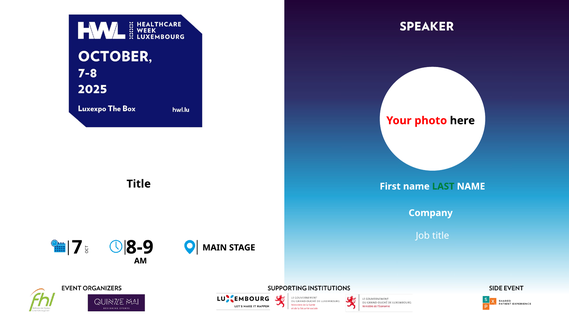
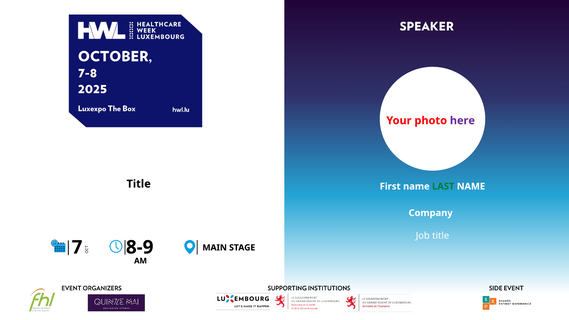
here colour: black -> purple
